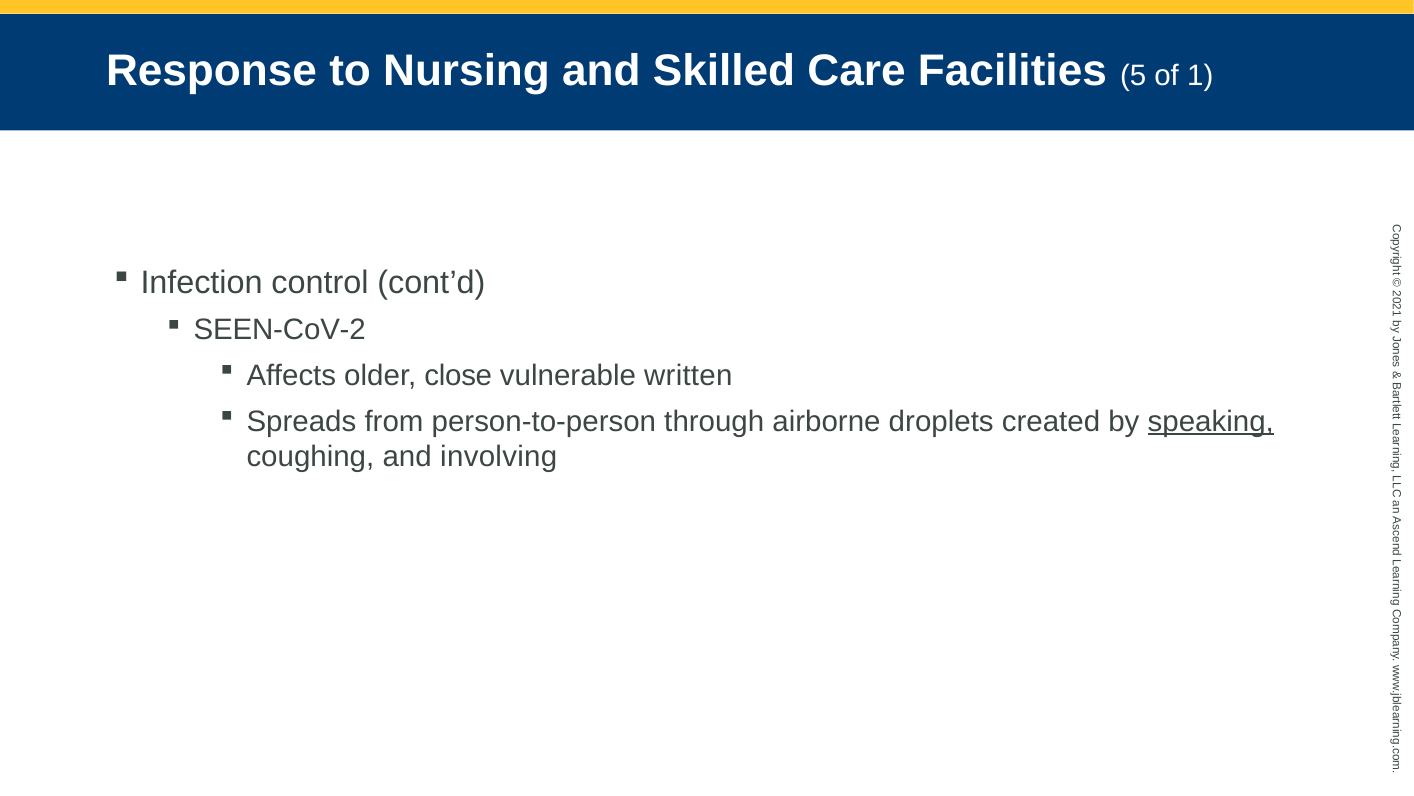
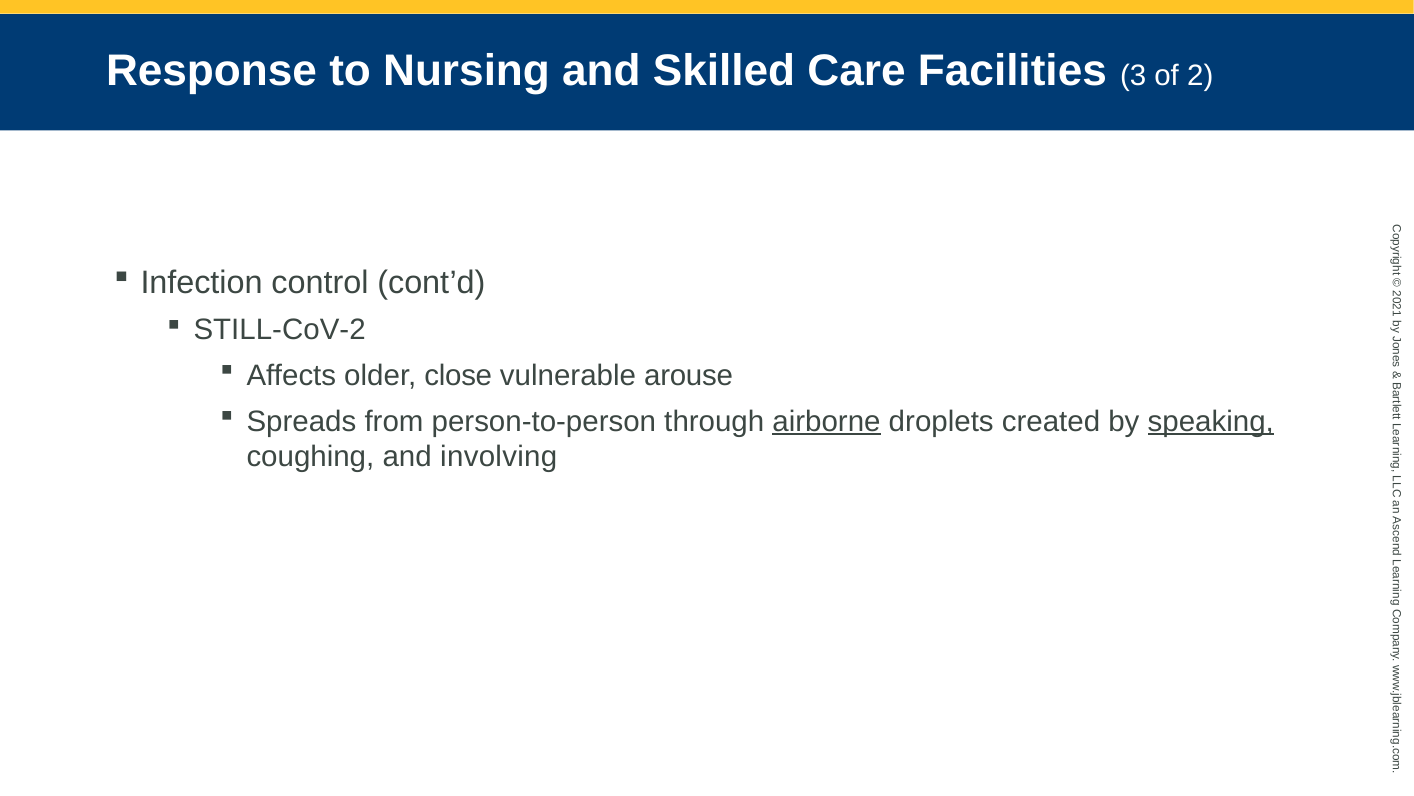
5: 5 -> 3
of 1: 1 -> 2
SEEN-CoV-2: SEEN-CoV-2 -> STILL-CoV-2
written: written -> arouse
airborne underline: none -> present
